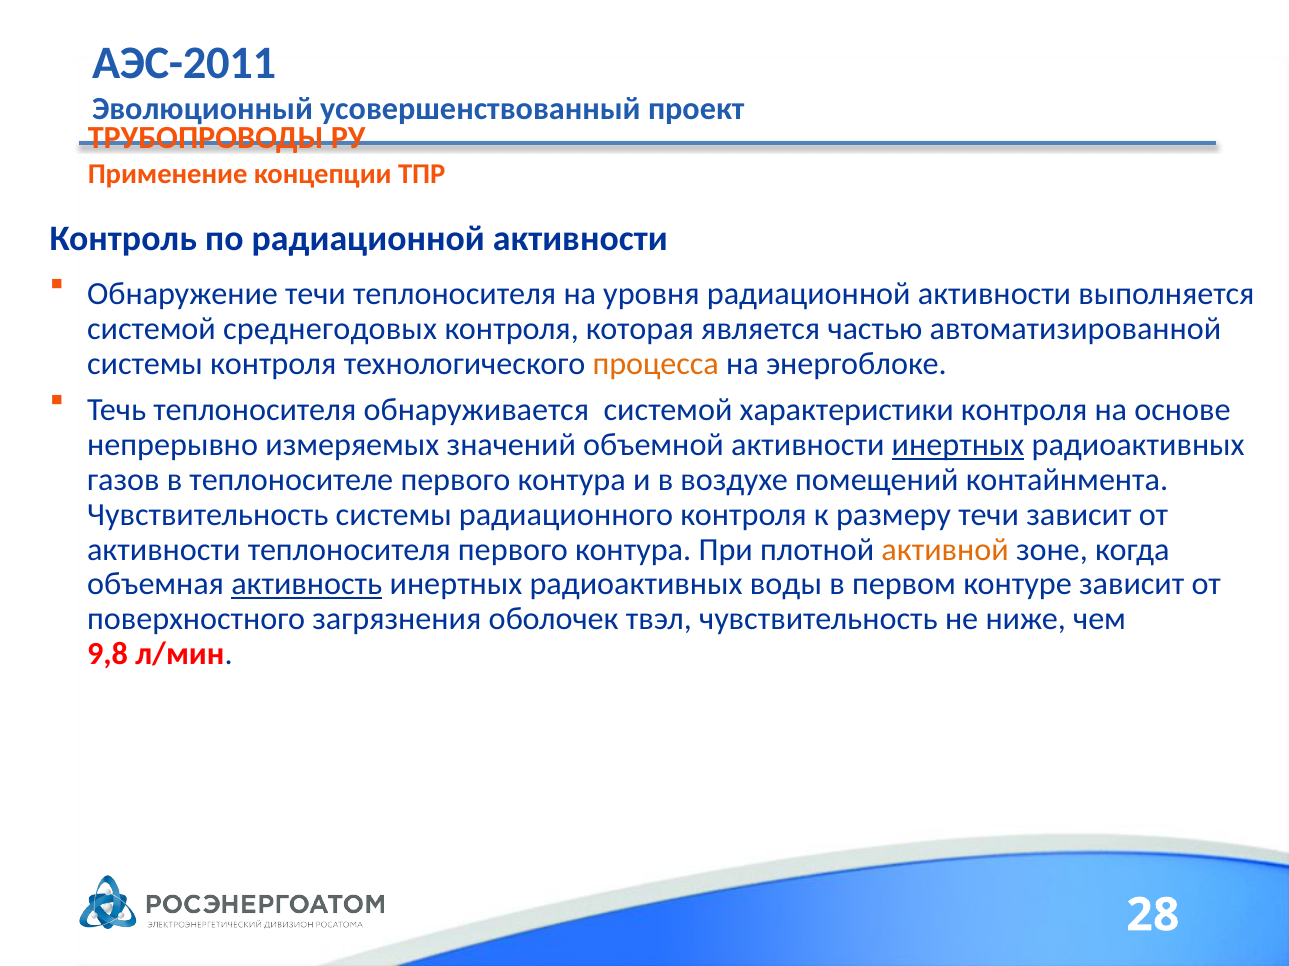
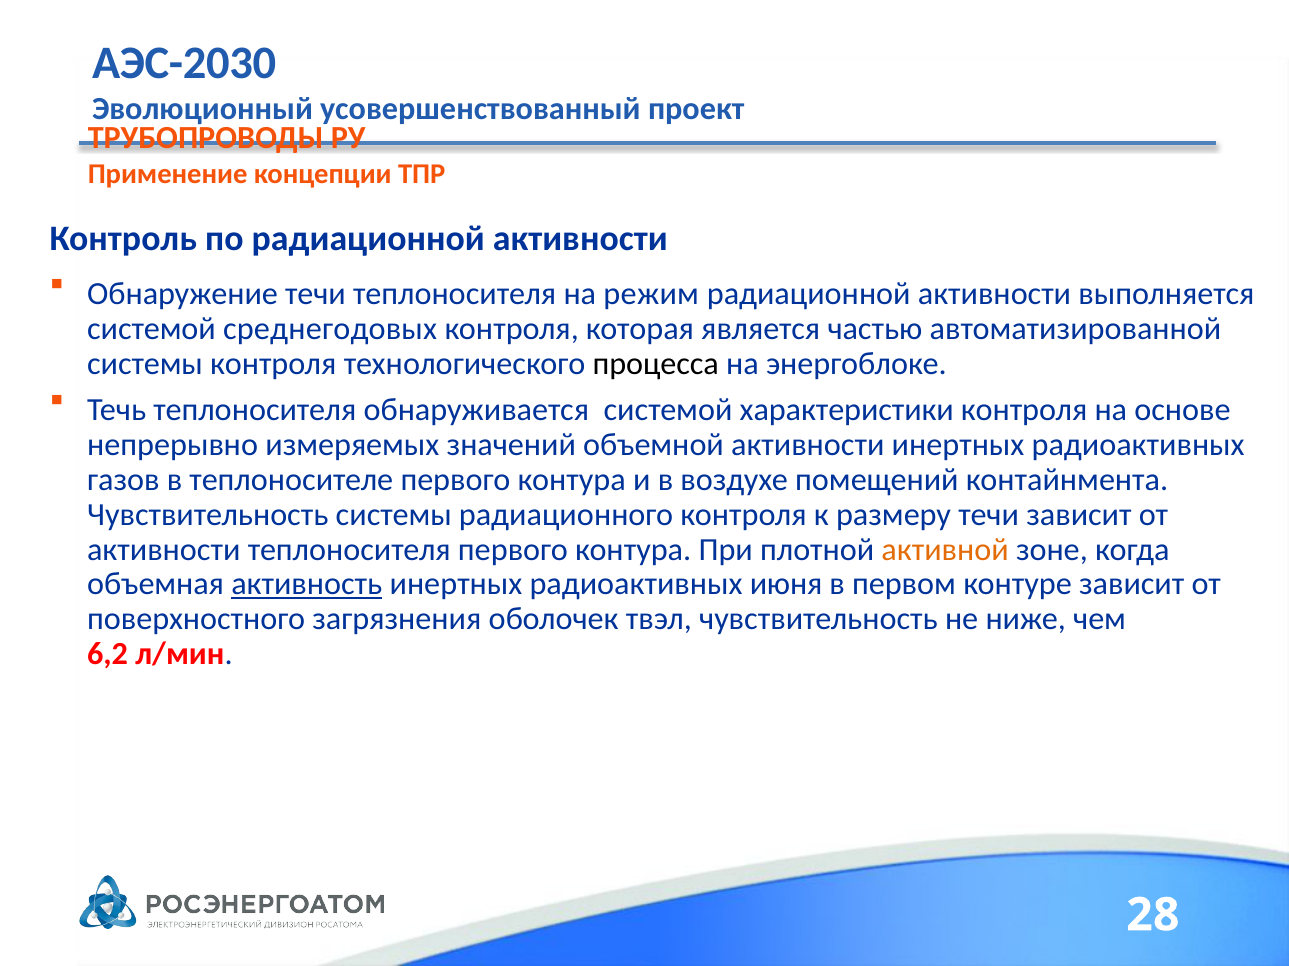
АЭС-2011: АЭС-2011 -> АЭС-2030
уровня: уровня -> режим
процесса colour: orange -> black
инертных at (958, 445) underline: present -> none
воды: воды -> июня
9,8: 9,8 -> 6,2
